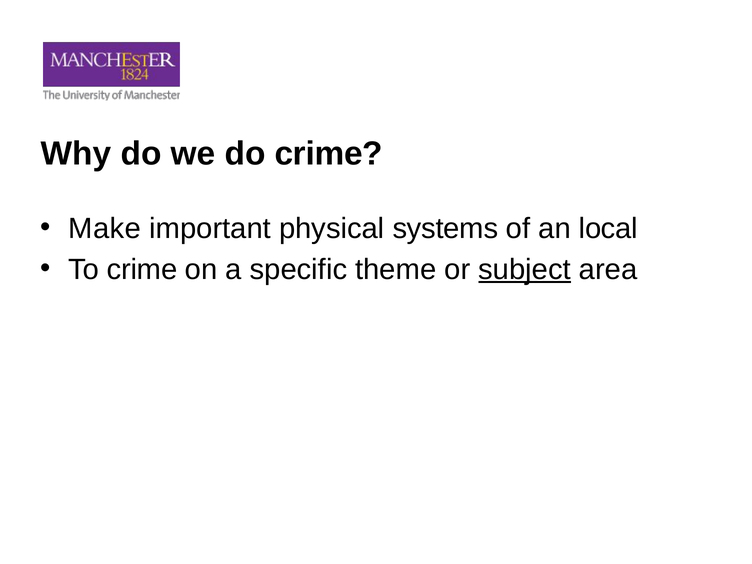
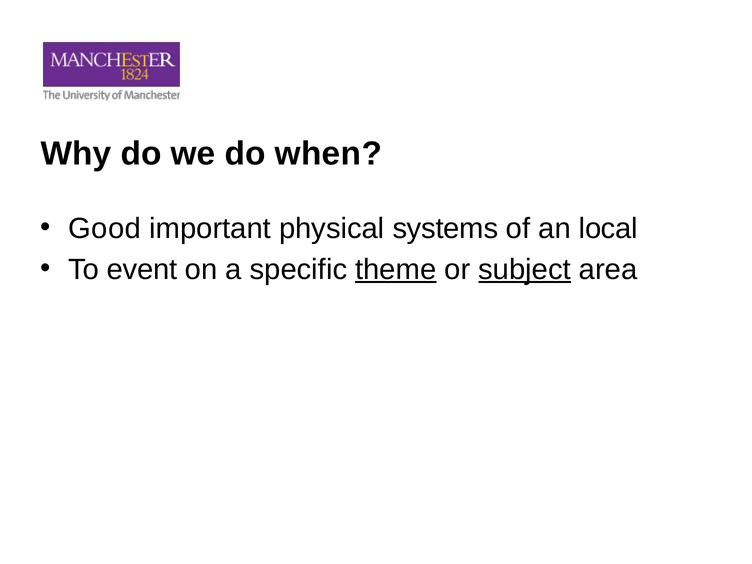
do crime: crime -> when
Make: Make -> Good
To crime: crime -> event
theme underline: none -> present
